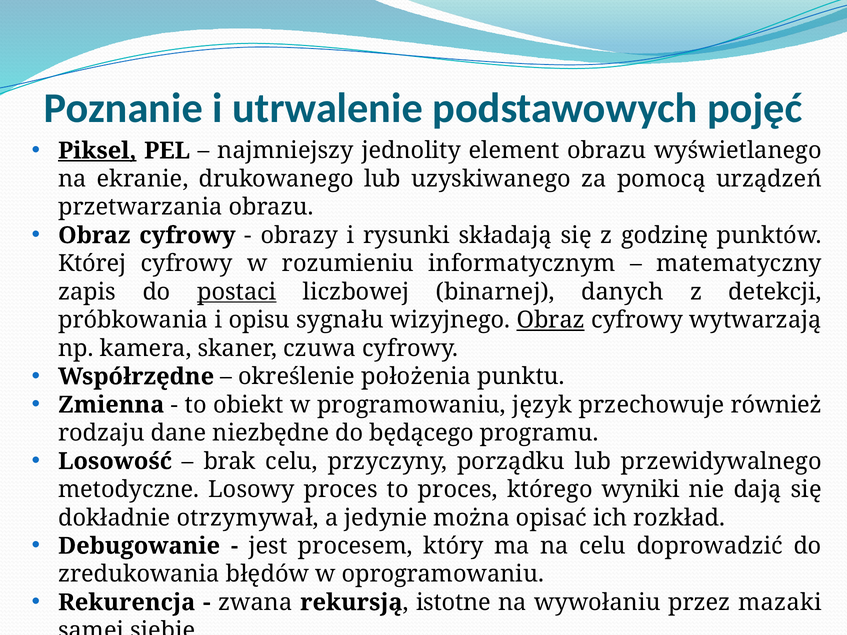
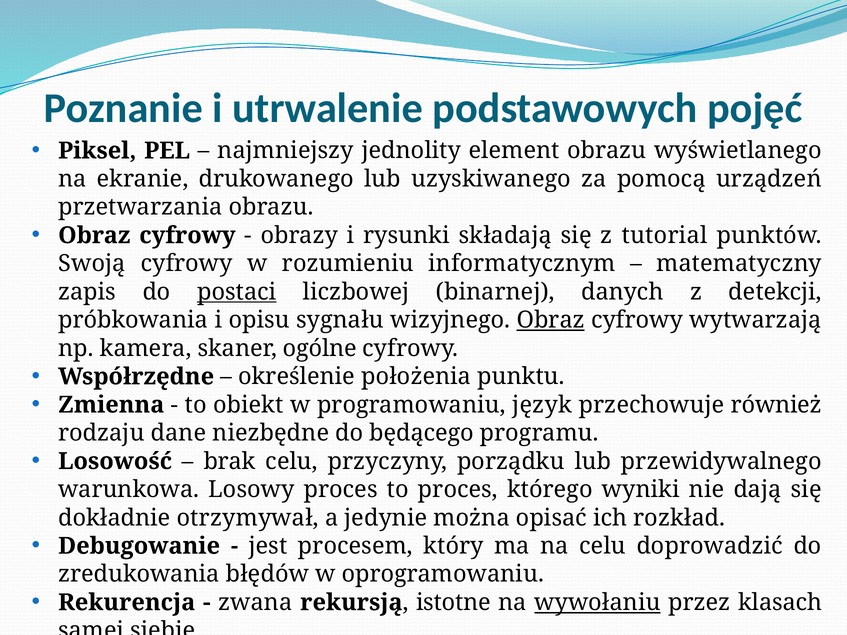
Piksel underline: present -> none
godzinę: godzinę -> tutorial
Której: Której -> Swoją
czuwa: czuwa -> ogólne
metodyczne: metodyczne -> warunkowa
wywołaniu underline: none -> present
mazaki: mazaki -> klasach
